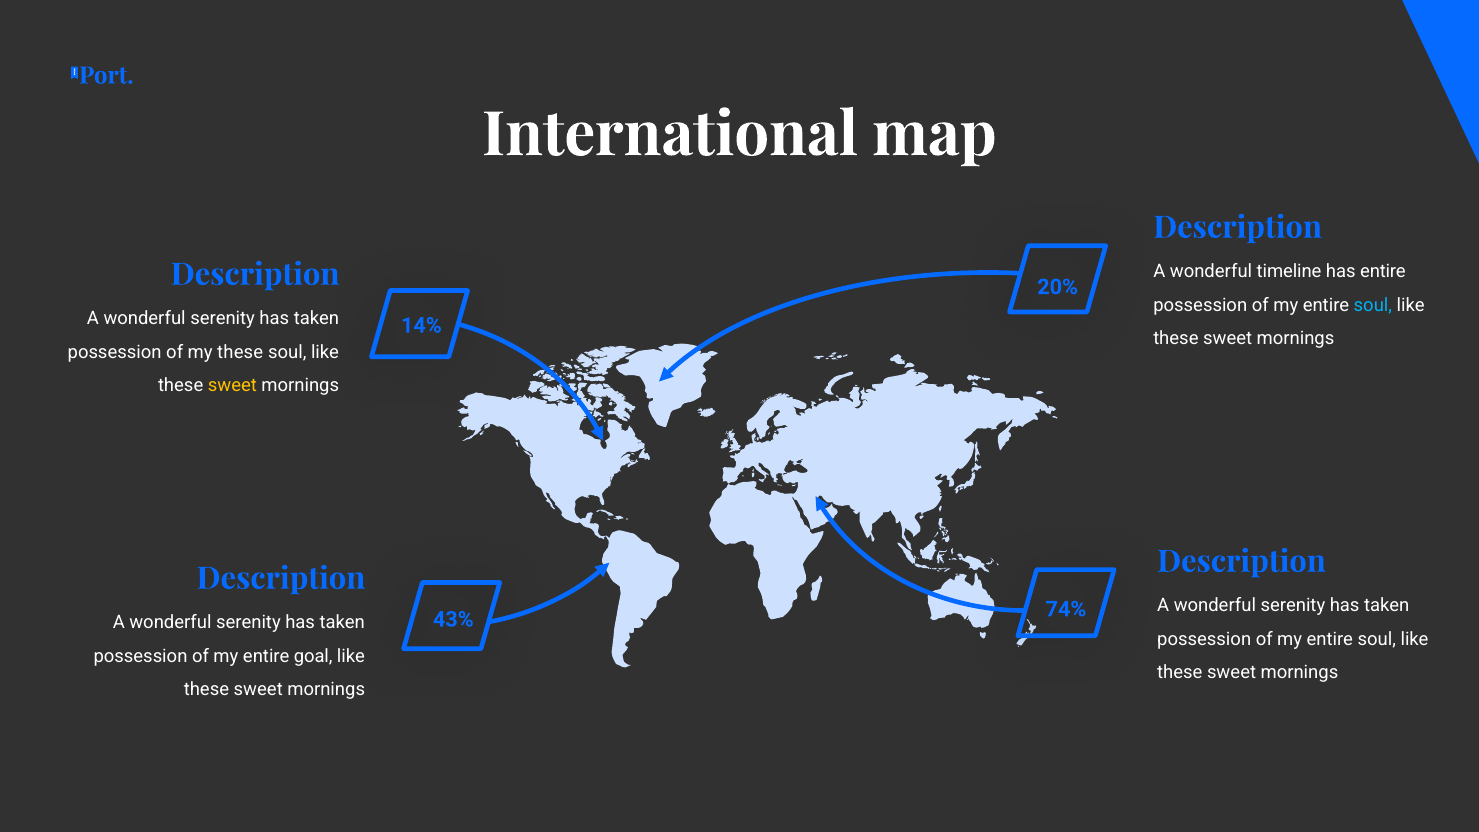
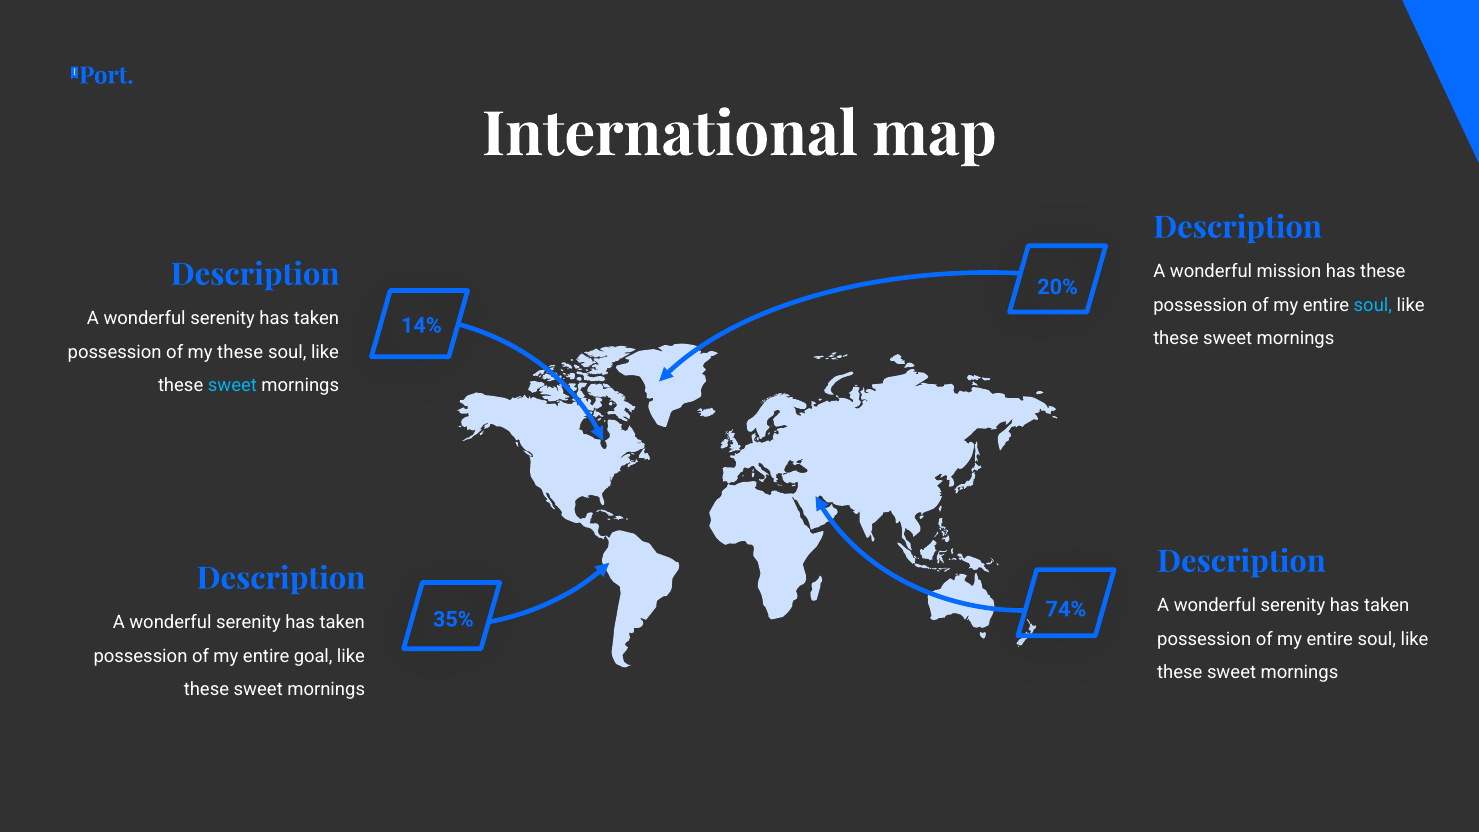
timeline: timeline -> mission
has entire: entire -> these
sweet at (232, 385) colour: yellow -> light blue
43%: 43% -> 35%
